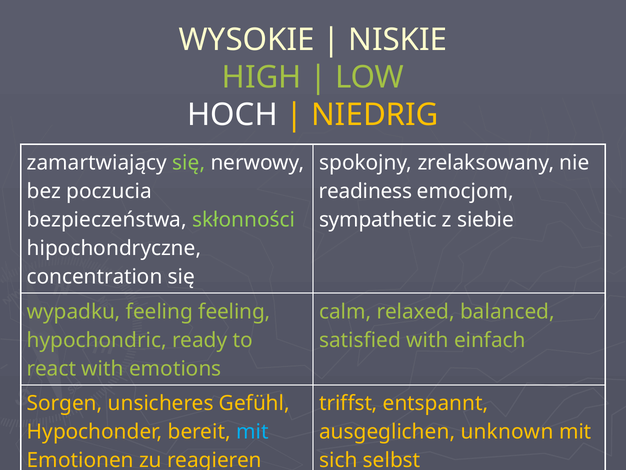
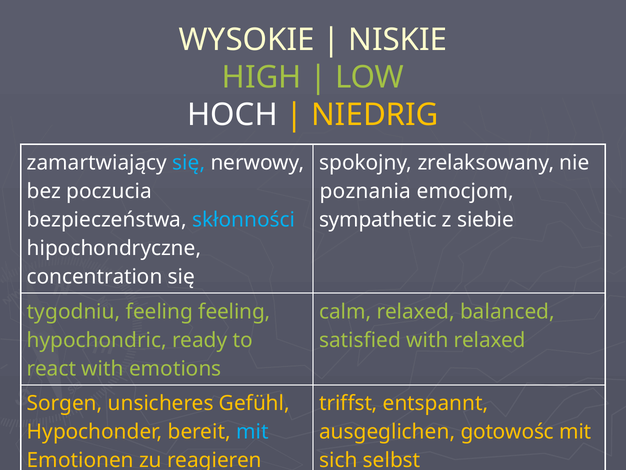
się at (189, 163) colour: light green -> light blue
readiness: readiness -> poznania
skłonności colour: light green -> light blue
wypadku: wypadku -> tygodniu
with einfach: einfach -> relaxed
unknown: unknown -> gotowośc
